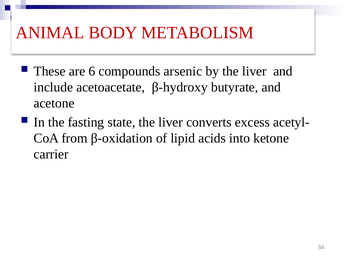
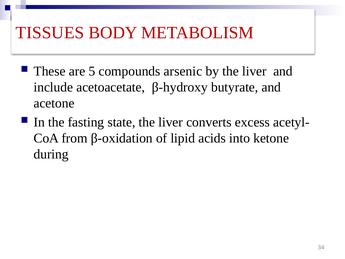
ANIMAL: ANIMAL -> TISSUES
6: 6 -> 5
carrier: carrier -> during
